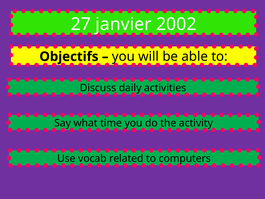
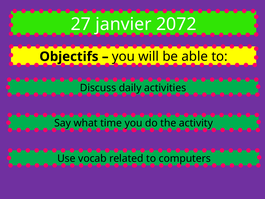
2002: 2002 -> 2072
